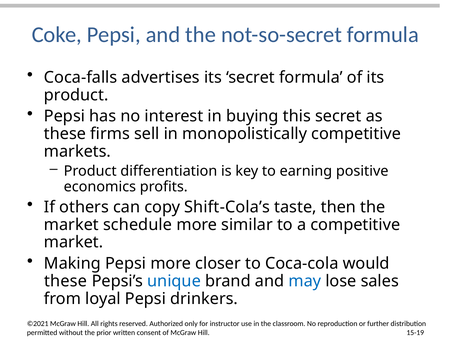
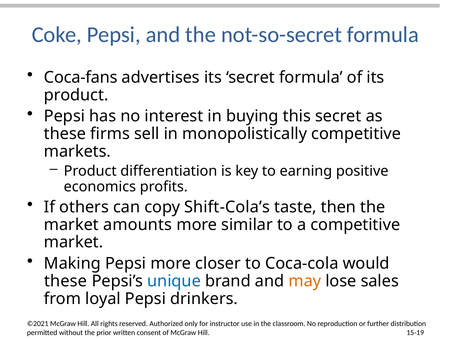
Coca-falls: Coca-falls -> Coca-fans
schedule: schedule -> amounts
may colour: blue -> orange
